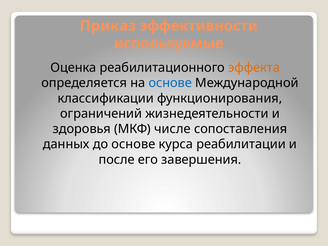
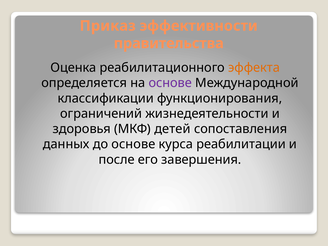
используемые: используемые -> правительства
основе at (170, 83) colour: blue -> purple
числе: числе -> детей
